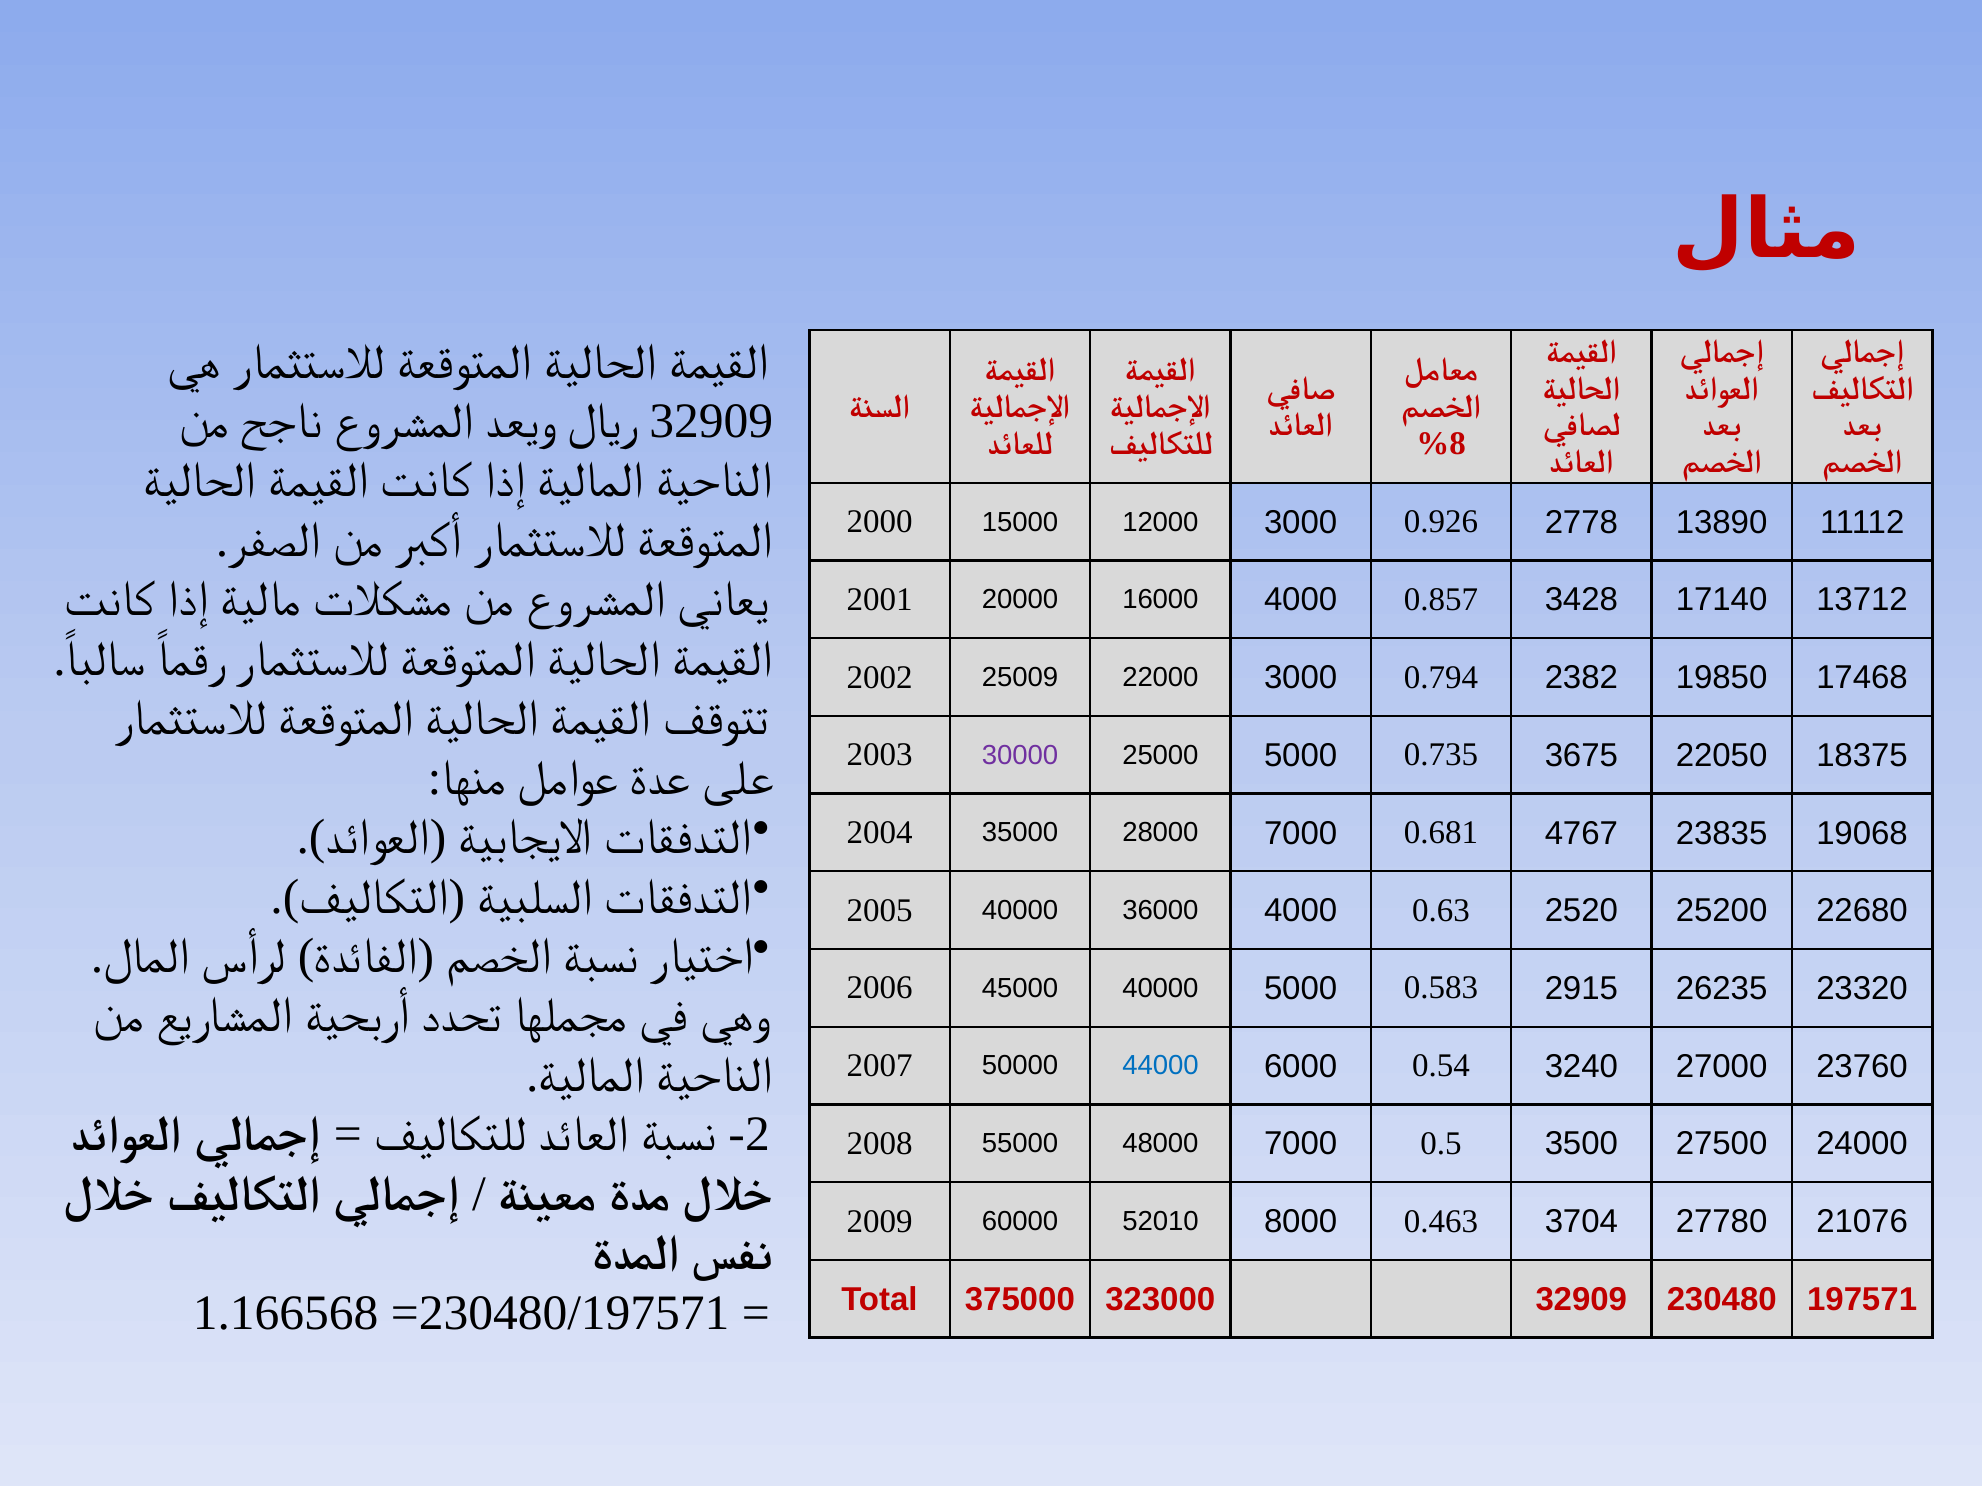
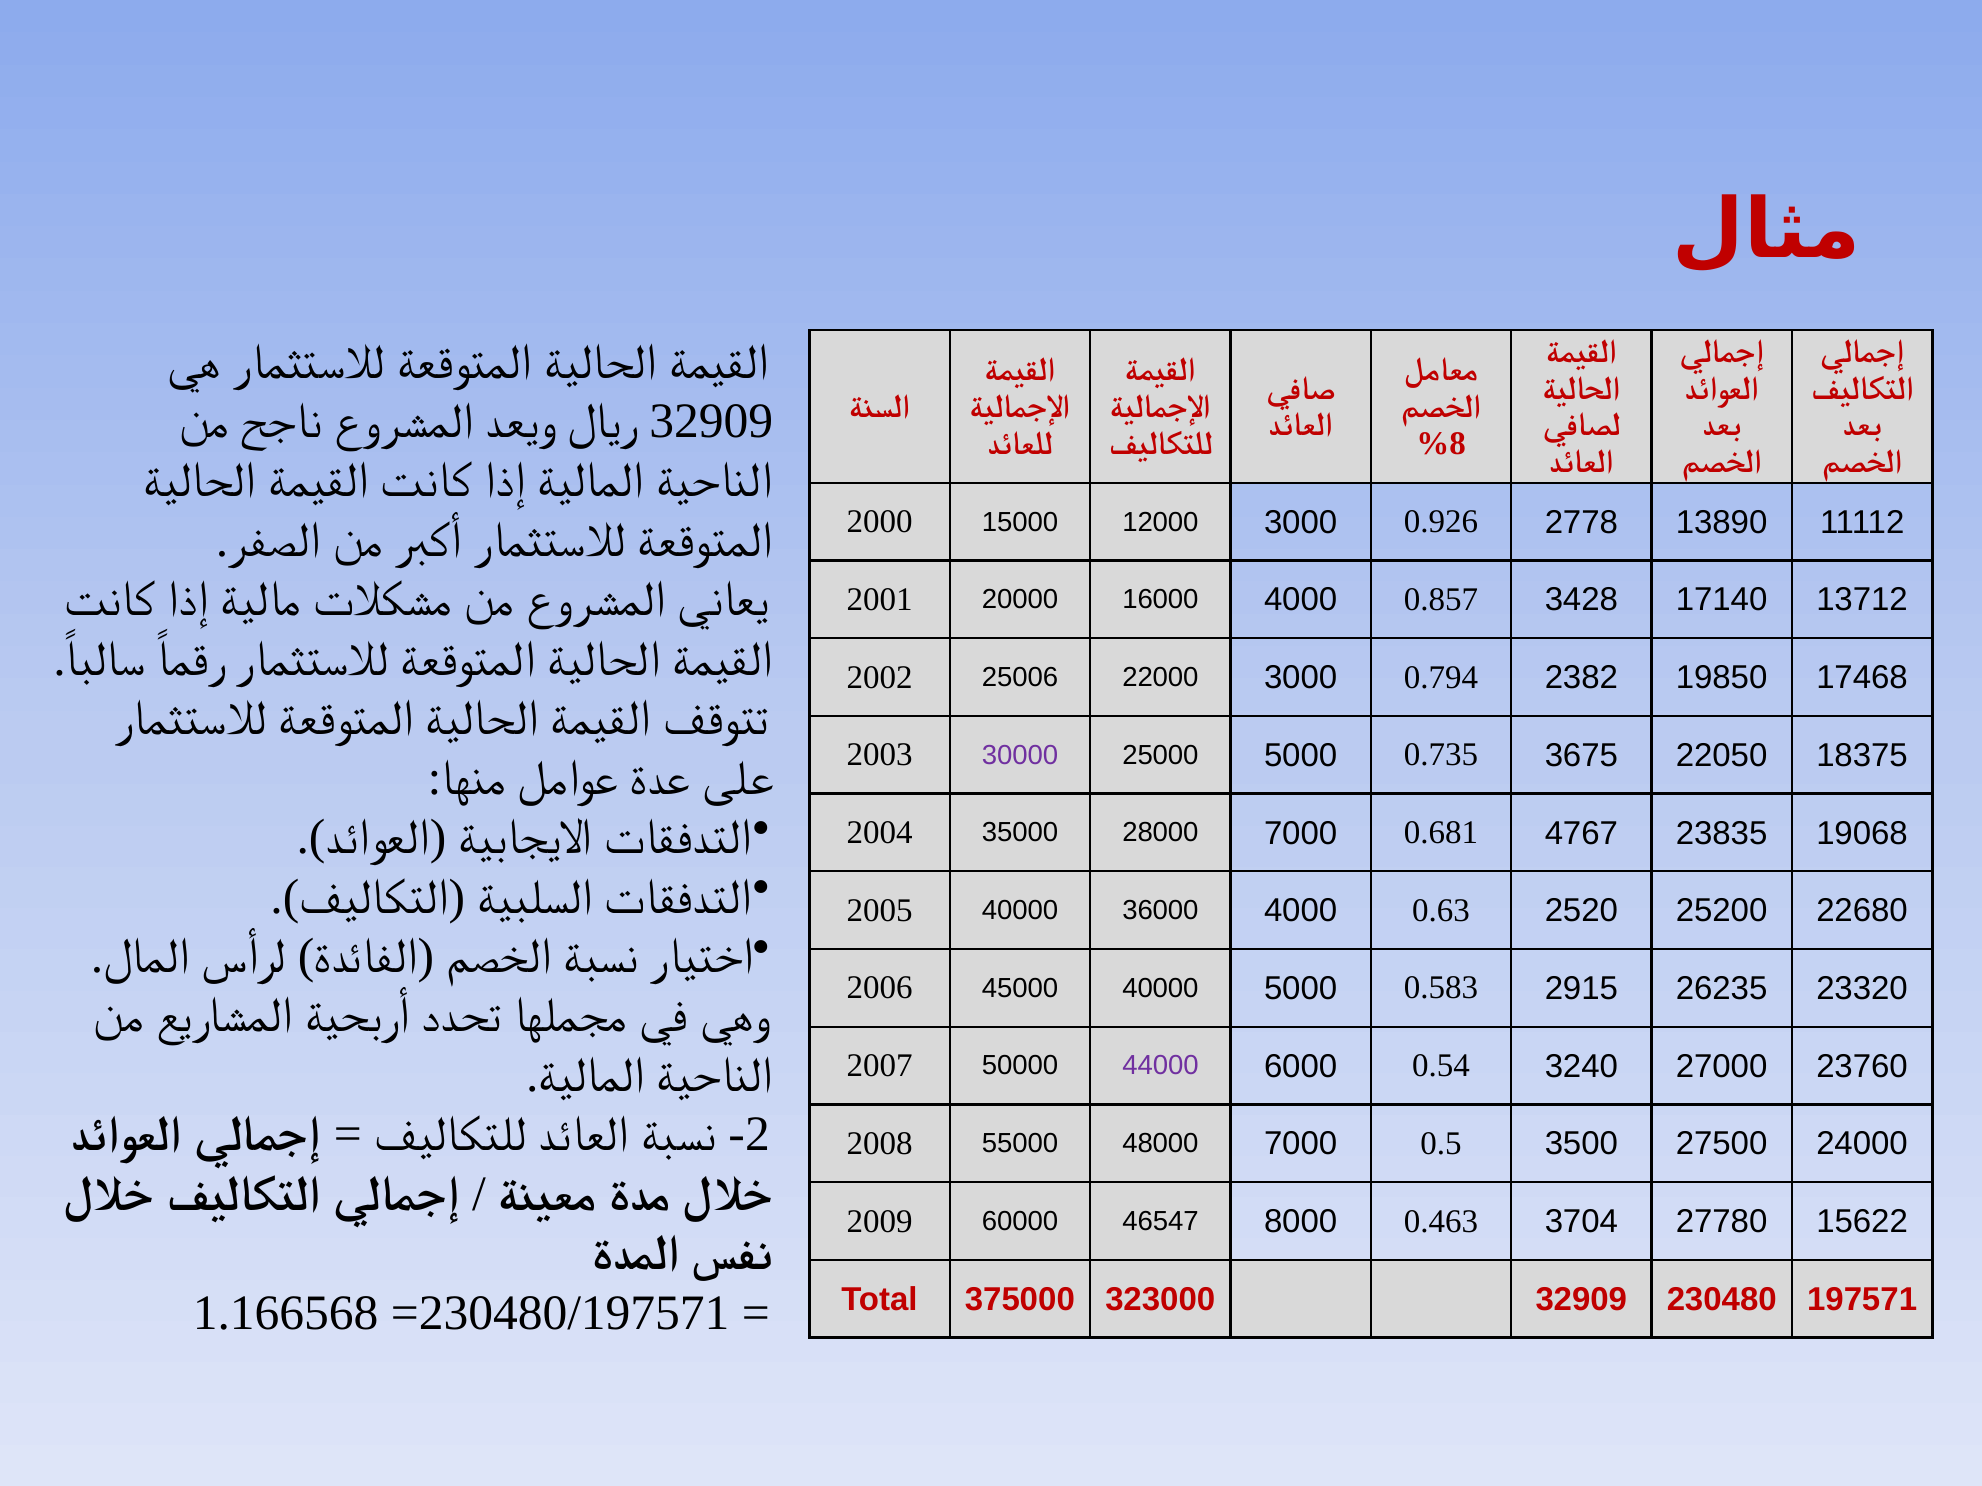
25009: 25009 -> 25006
44000 colour: blue -> purple
52010: 52010 -> 46547
21076: 21076 -> 15622
